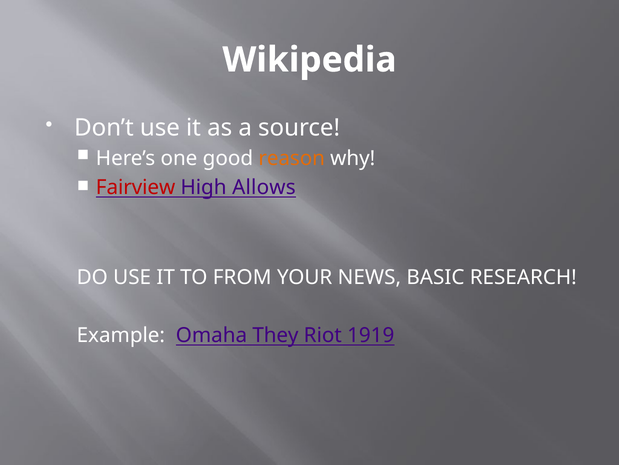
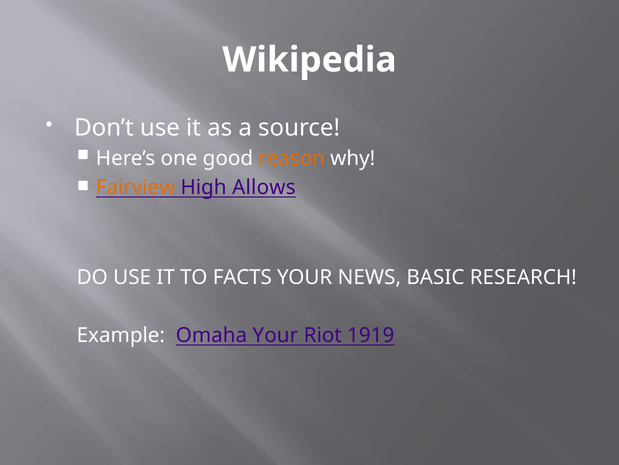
Fairview colour: red -> orange
FROM: FROM -> FACTS
Omaha They: They -> Your
